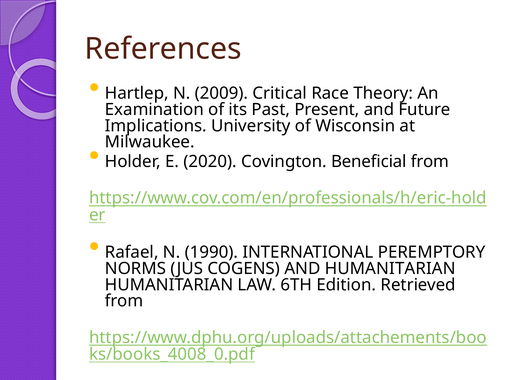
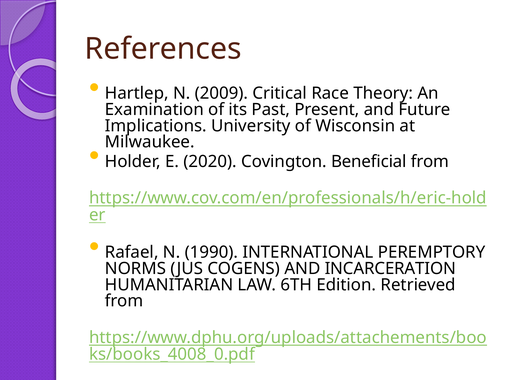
AND HUMANITARIAN: HUMANITARIAN -> INCARCERATION
